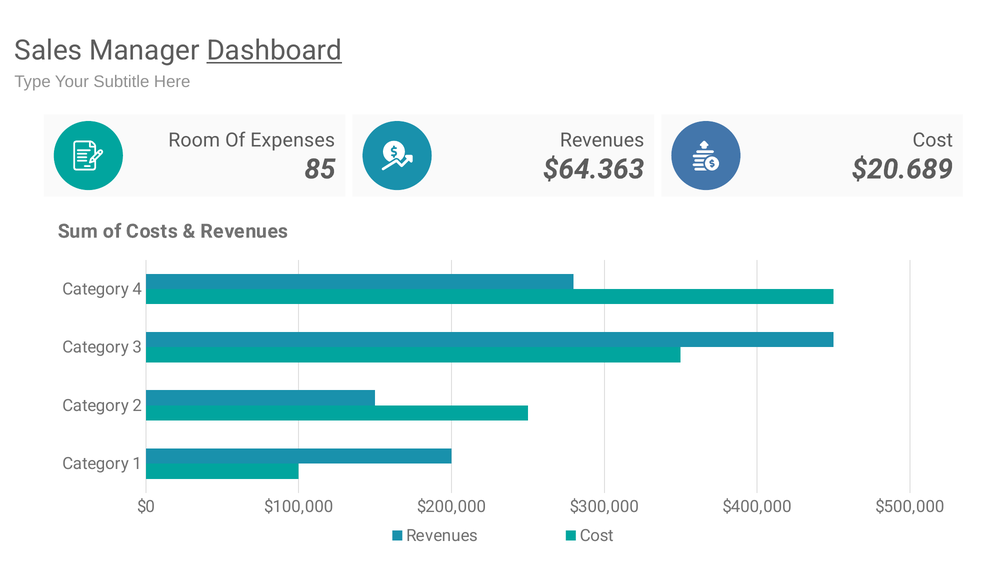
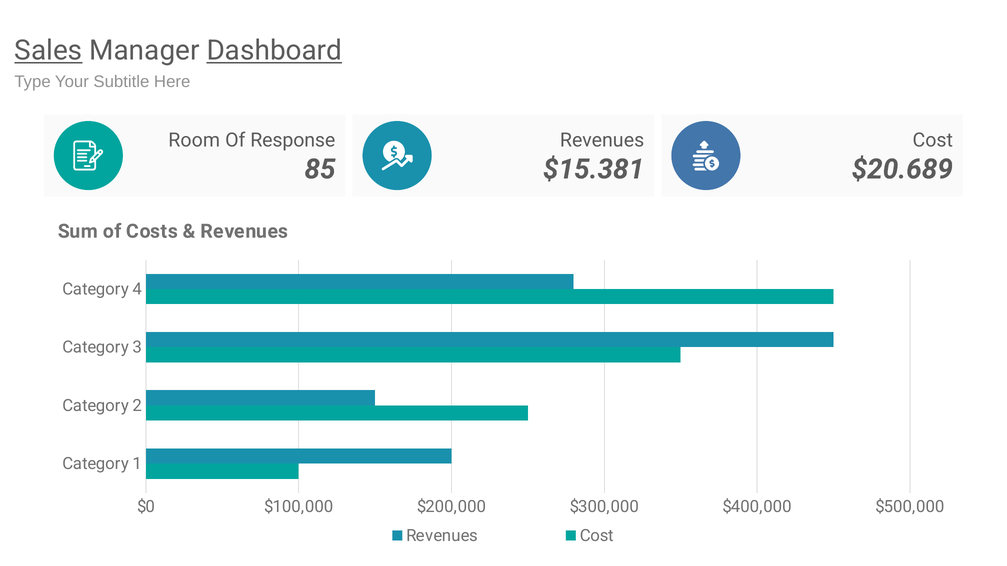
Sales underline: none -> present
Expenses: Expenses -> Response
$64.363: $64.363 -> $15.381
